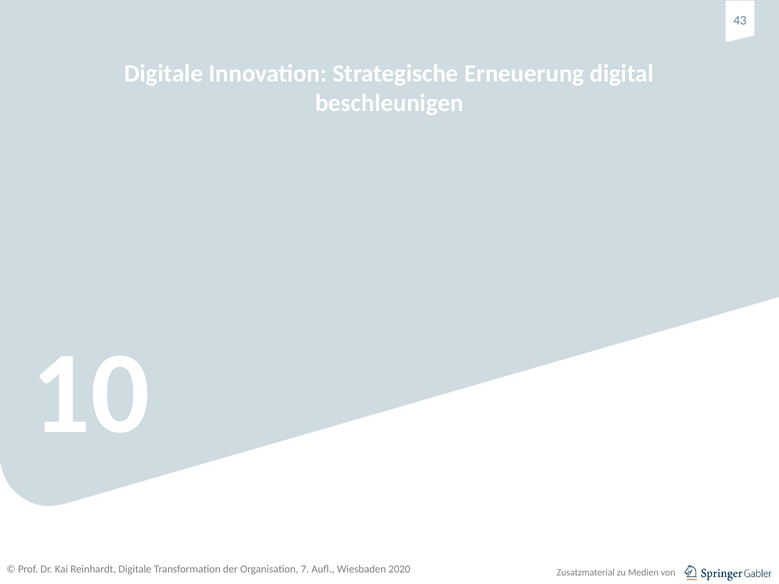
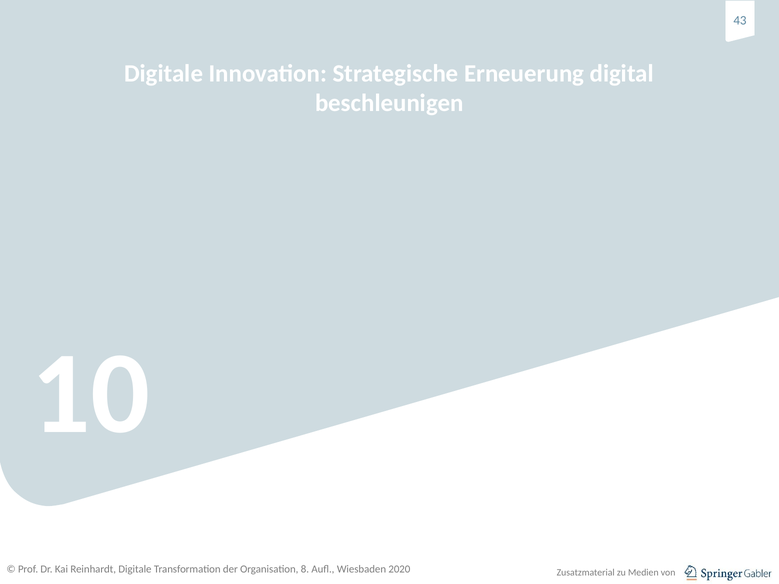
7: 7 -> 8
